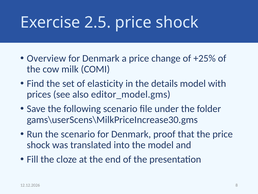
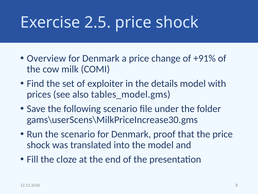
+25%: +25% -> +91%
elasticity: elasticity -> exploiter
editor_model.gms: editor_model.gms -> tables_model.gms
